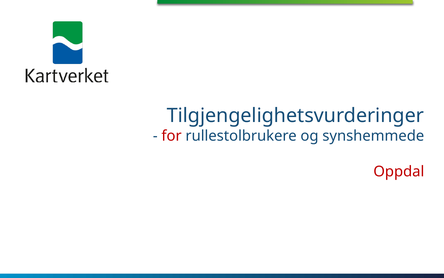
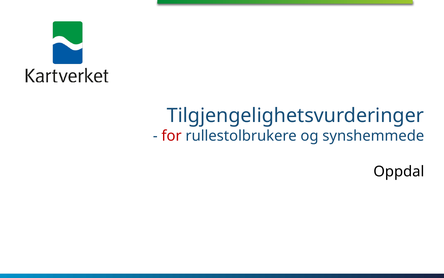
Oppdal colour: red -> black
